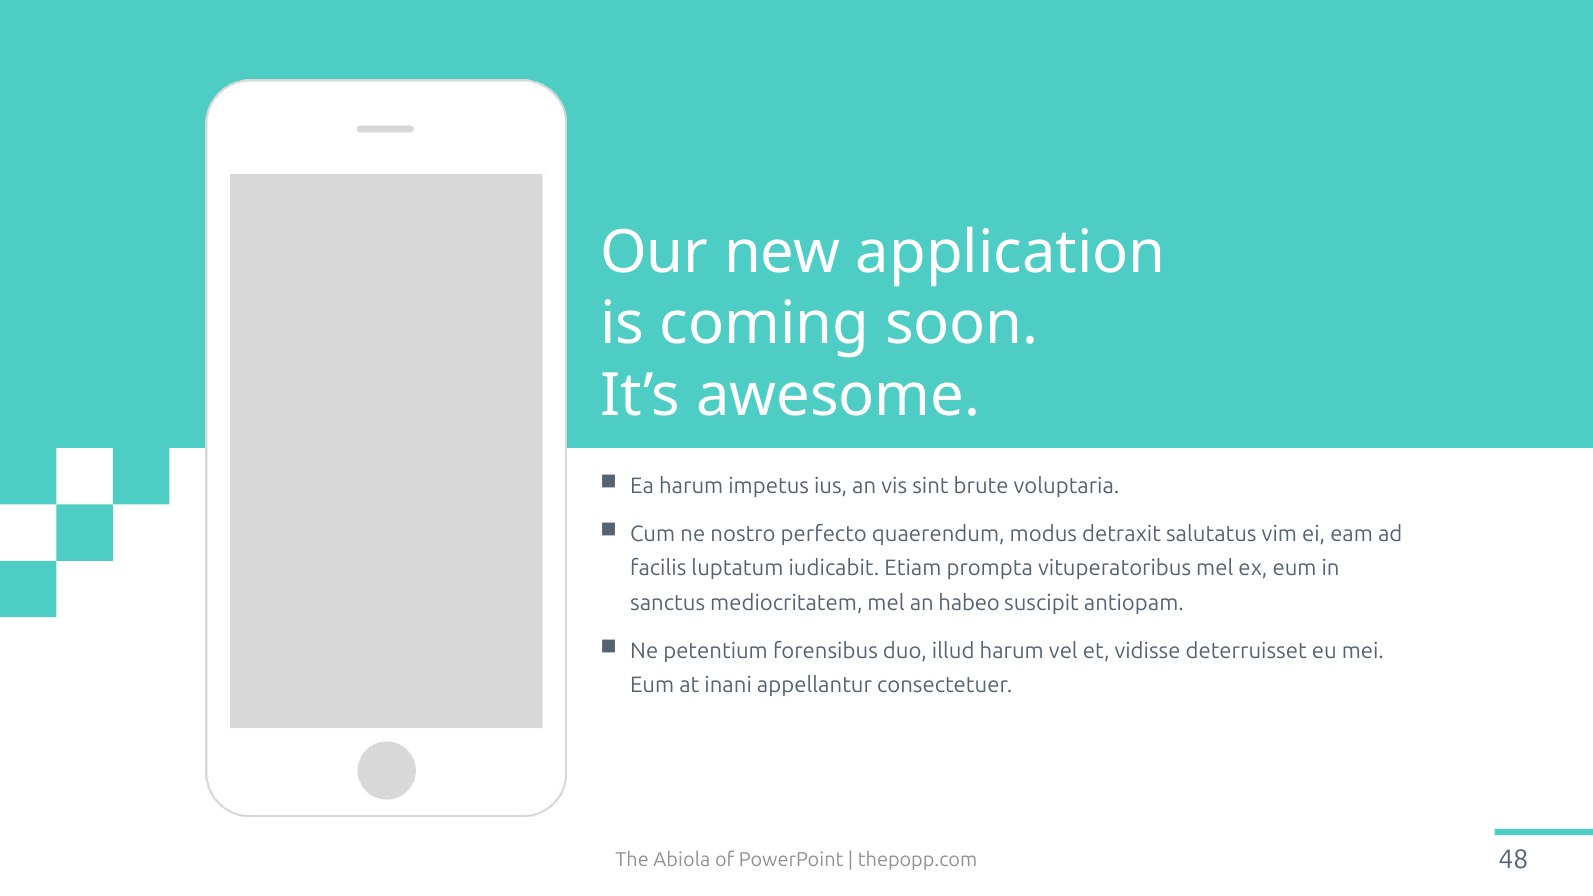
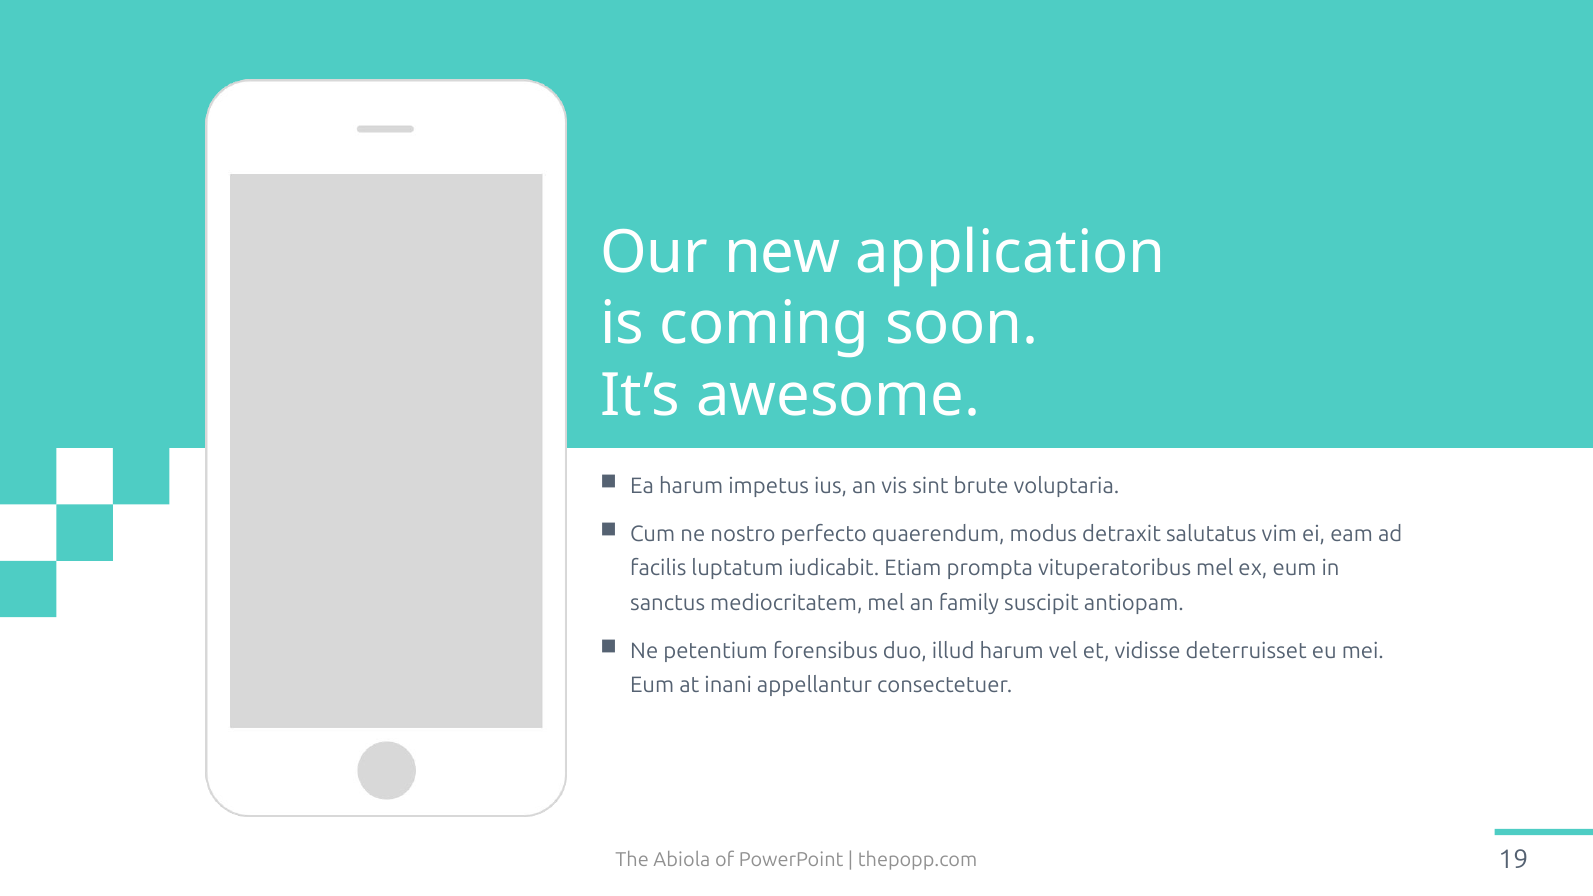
habeo: habeo -> family
48: 48 -> 19
